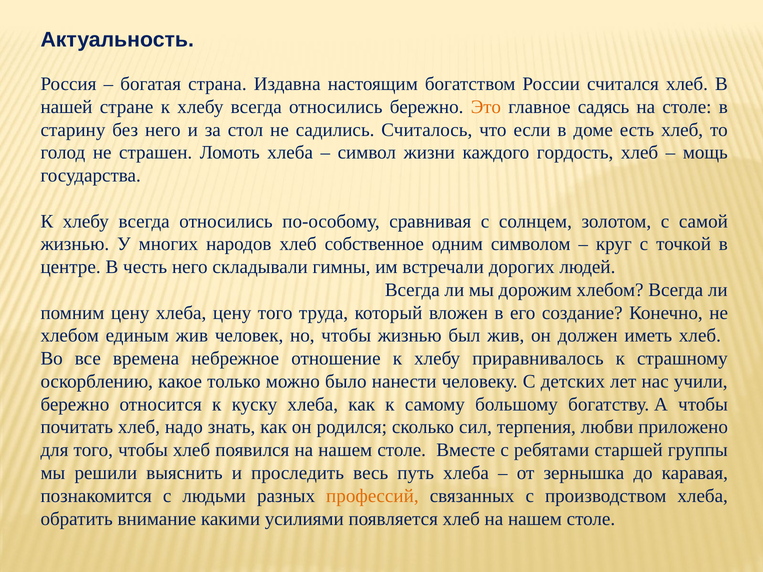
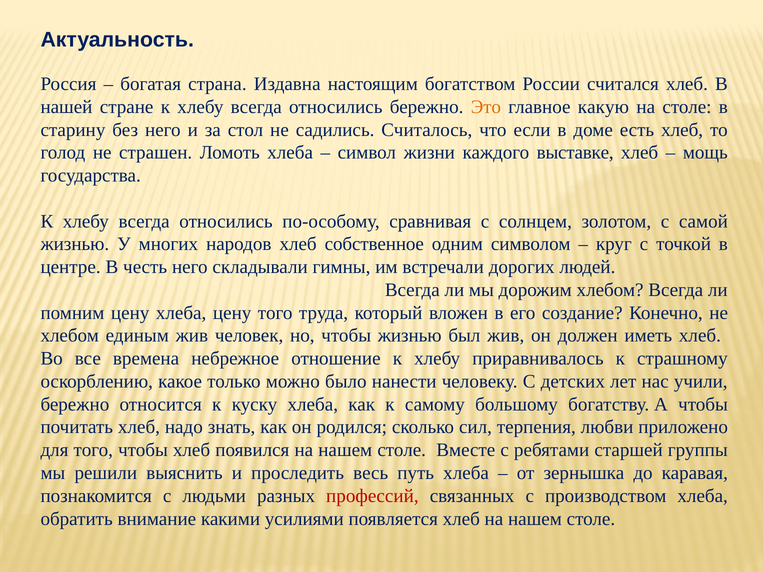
садясь: садясь -> какую
гордость: гордость -> выставке
профессий colour: orange -> red
